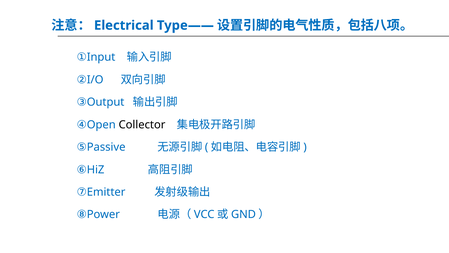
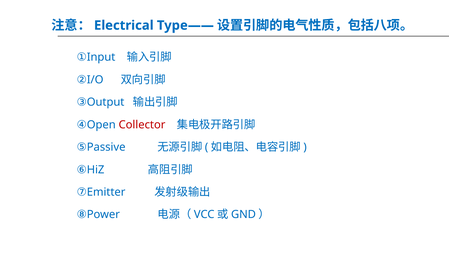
Collector colour: black -> red
